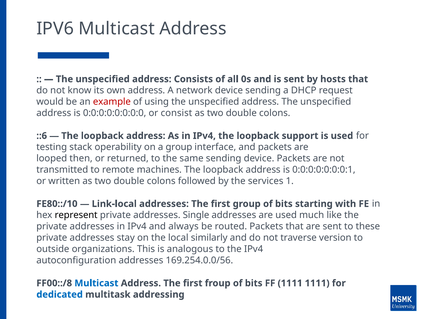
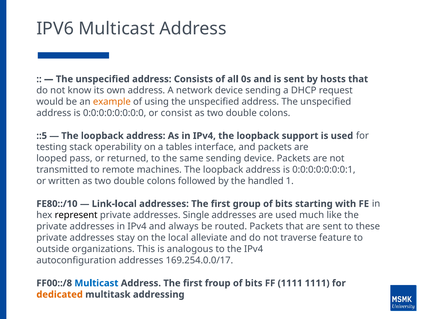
example colour: red -> orange
::6: ::6 -> ::5
a group: group -> tables
then: then -> pass
services: services -> handled
similarly: similarly -> alleviate
version: version -> feature
169.254.0.0/56: 169.254.0.0/56 -> 169.254.0.0/17
dedicated colour: blue -> orange
